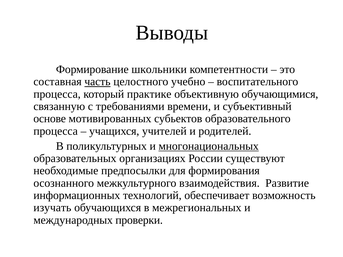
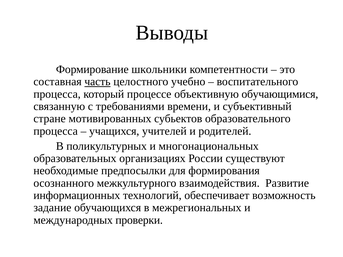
практике: практике -> процессе
основе: основе -> стране
многонациональных underline: present -> none
изучать: изучать -> задание
